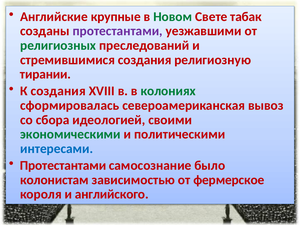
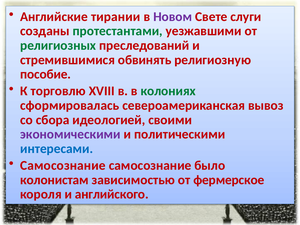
крупные: крупные -> тирании
Новом colour: green -> purple
табак: табак -> слуги
протестантами at (118, 31) colour: purple -> green
стремившимися создания: создания -> обвинять
тирании: тирании -> пособие
К создания: создания -> торговлю
экономическими colour: green -> purple
Протестантами at (63, 166): Протестантами -> Самосознание
